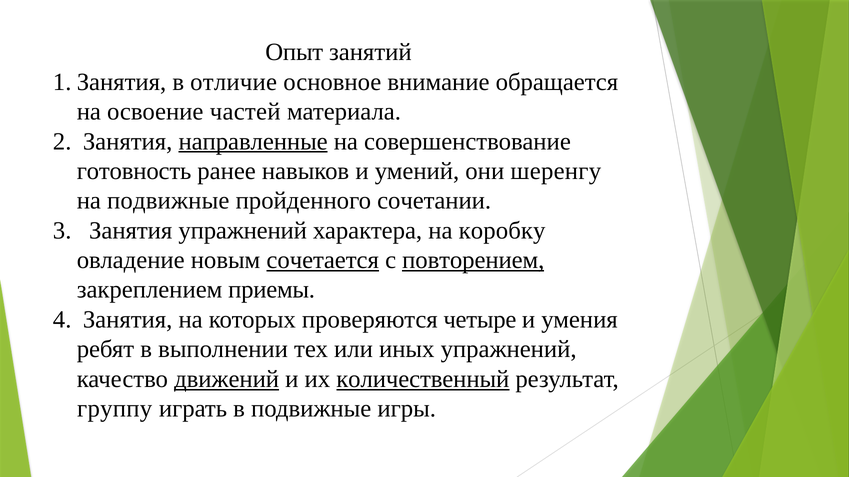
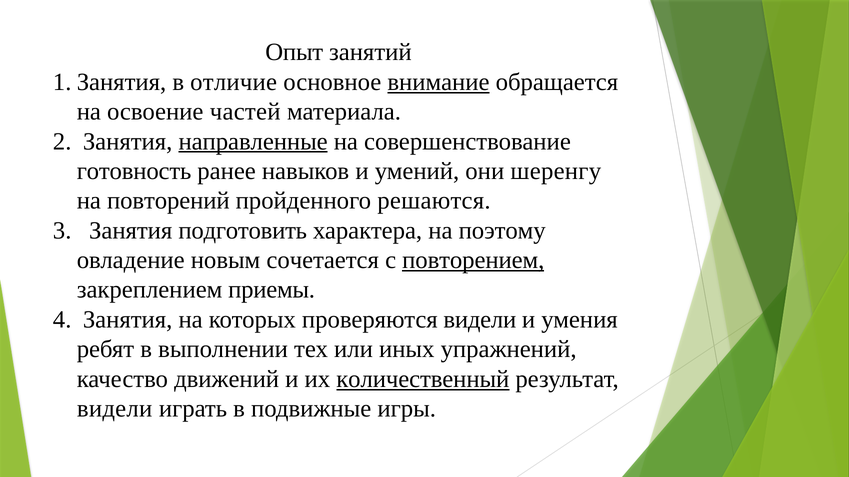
внимание underline: none -> present
на подвижные: подвижные -> повторений
сочетании: сочетании -> решаются
Занятия упражнений: упражнений -> подготовить
коробку: коробку -> поэтому
сочетается underline: present -> none
проверяются четыре: четыре -> видели
движений underline: present -> none
группу at (115, 409): группу -> видели
